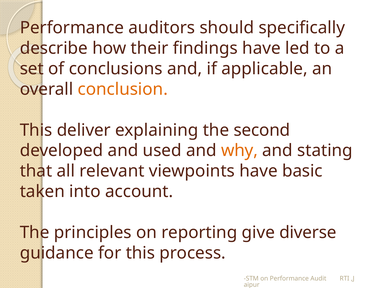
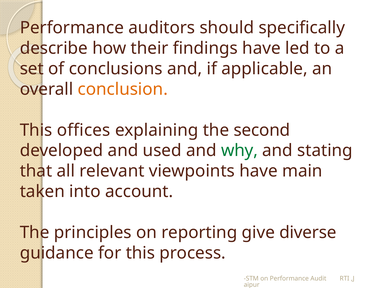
deliver: deliver -> offices
why colour: orange -> green
basic: basic -> main
